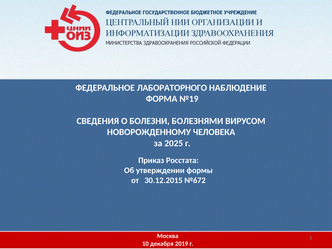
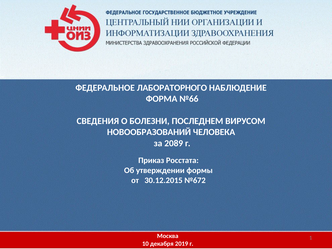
№19: №19 -> №66
БОЛЕЗНЯМИ: БОЛЕЗНЯМИ -> ПОСЛЕДНЕМ
НОВОРОЖДЕННОМУ: НОВОРОЖДЕННОМУ -> НОВООБРАЗОВАНИЙ
2025: 2025 -> 2089
